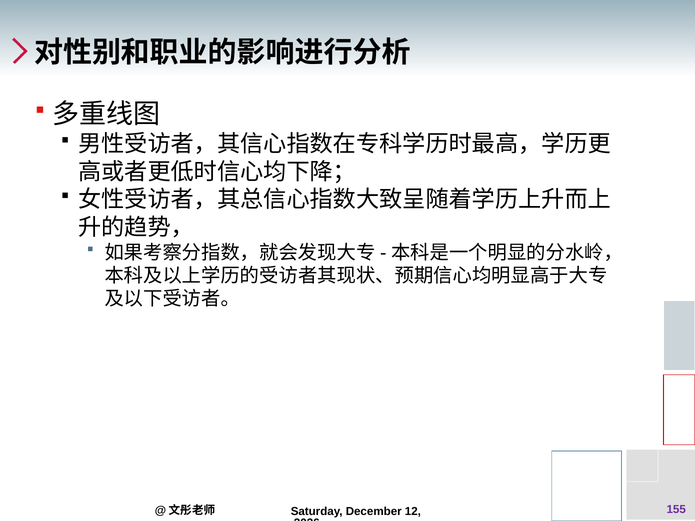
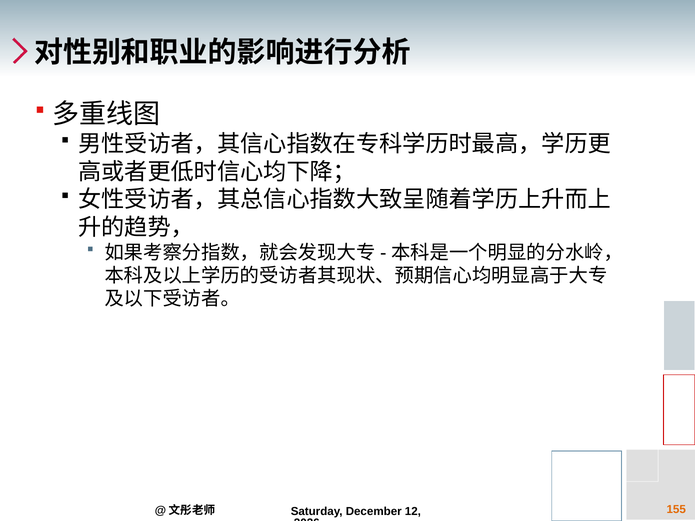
155 colour: purple -> orange
